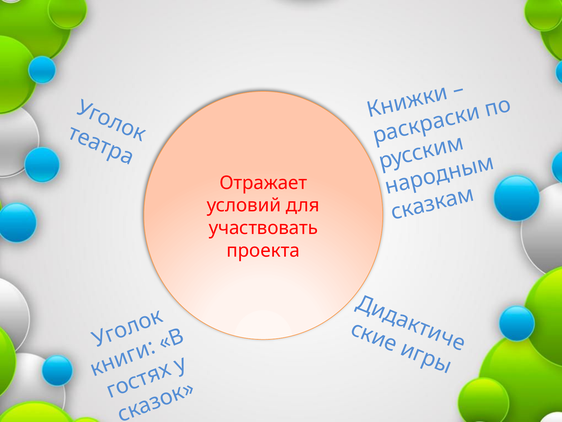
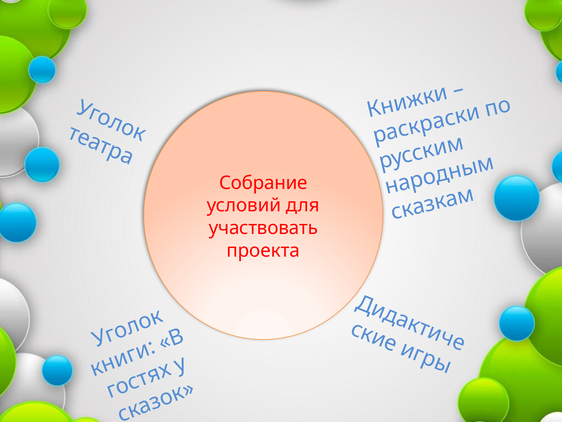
Отражает: Отражает -> Собрание
